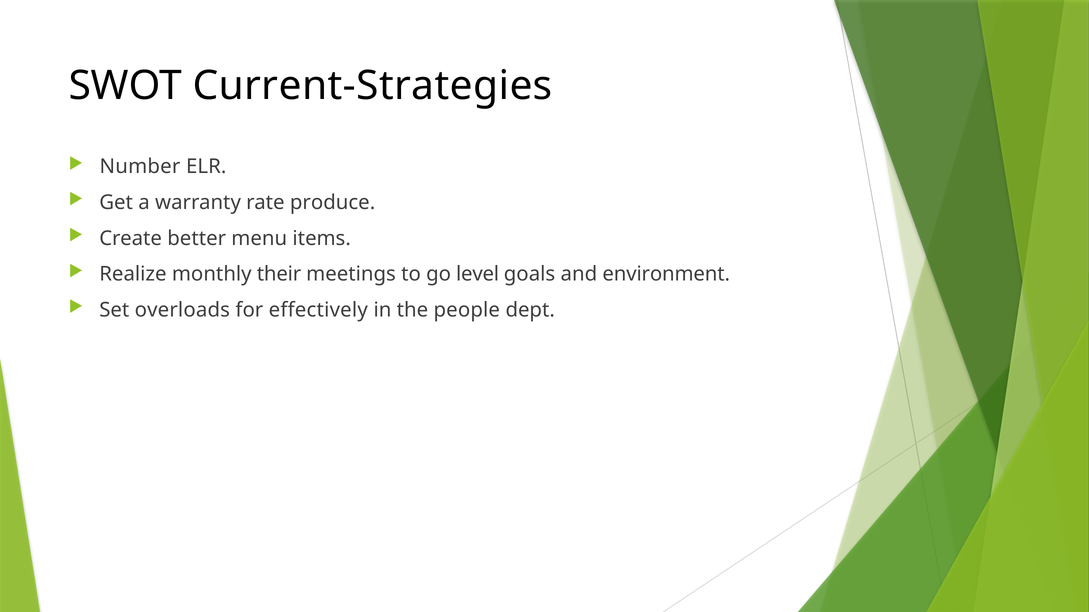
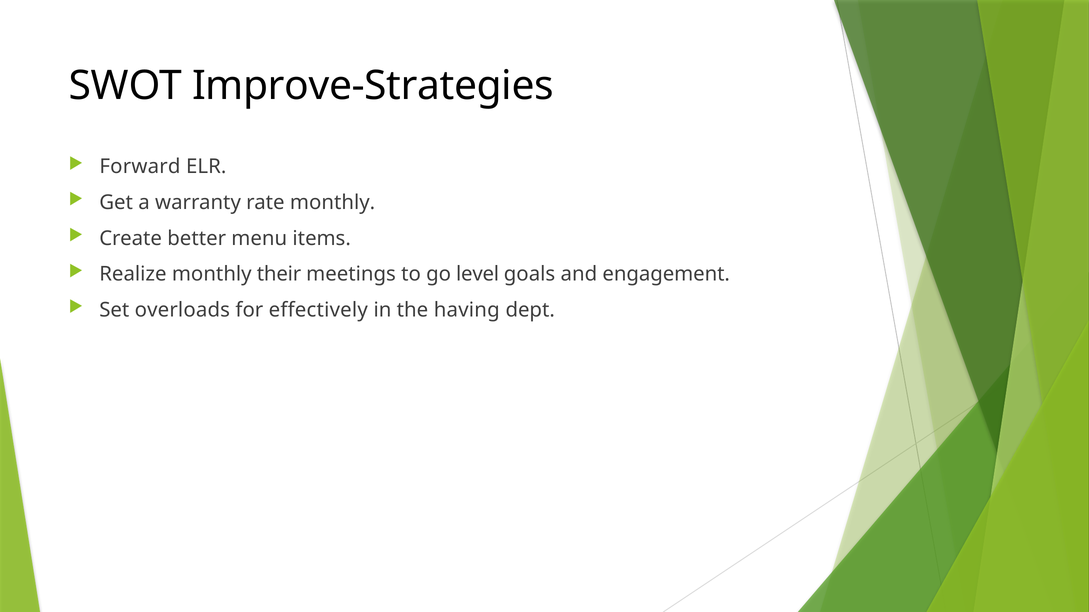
Current-Strategies: Current-Strategies -> Improve-Strategies
Number: Number -> Forward
rate produce: produce -> monthly
environment: environment -> engagement
people: people -> having
